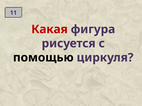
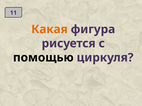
Какая colour: red -> orange
